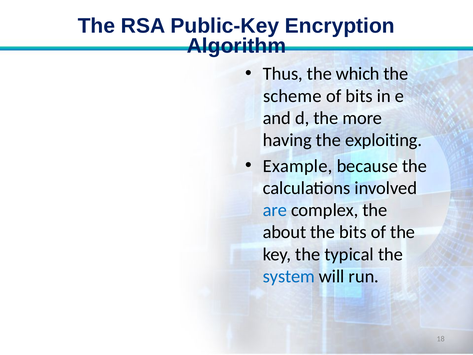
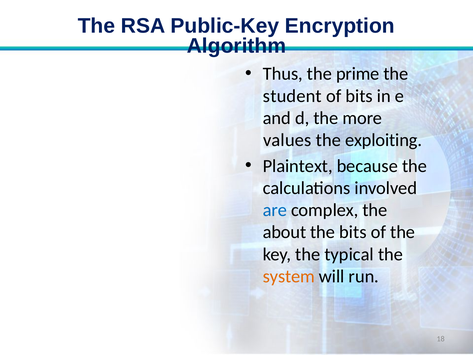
which: which -> prime
scheme: scheme -> student
having: having -> values
Example: Example -> Plaintext
system colour: blue -> orange
